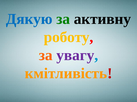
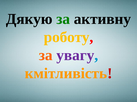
Дякую colour: blue -> black
